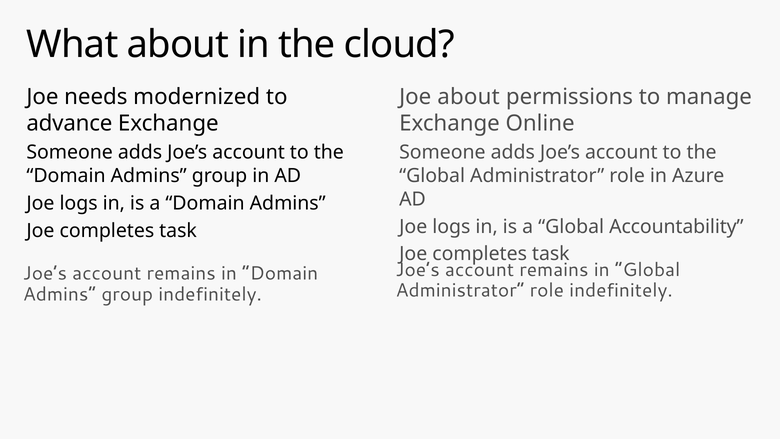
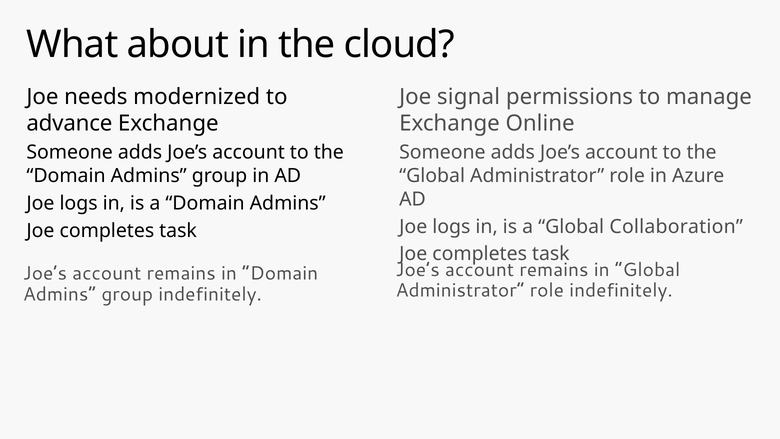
Joe about: about -> signal
Accountability: Accountability -> Collaboration
